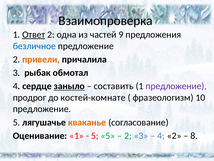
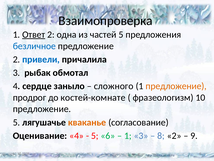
частей 9: 9 -> 5
привели colour: orange -> blue
заныло underline: present -> none
составить: составить -> сложного
предложение at (176, 86) colour: purple -> orange
Оценивание 1: 1 -> 4
5 5: 5 -> 6
2 at (128, 135): 2 -> 1
4 at (161, 135): 4 -> 8
8: 8 -> 9
